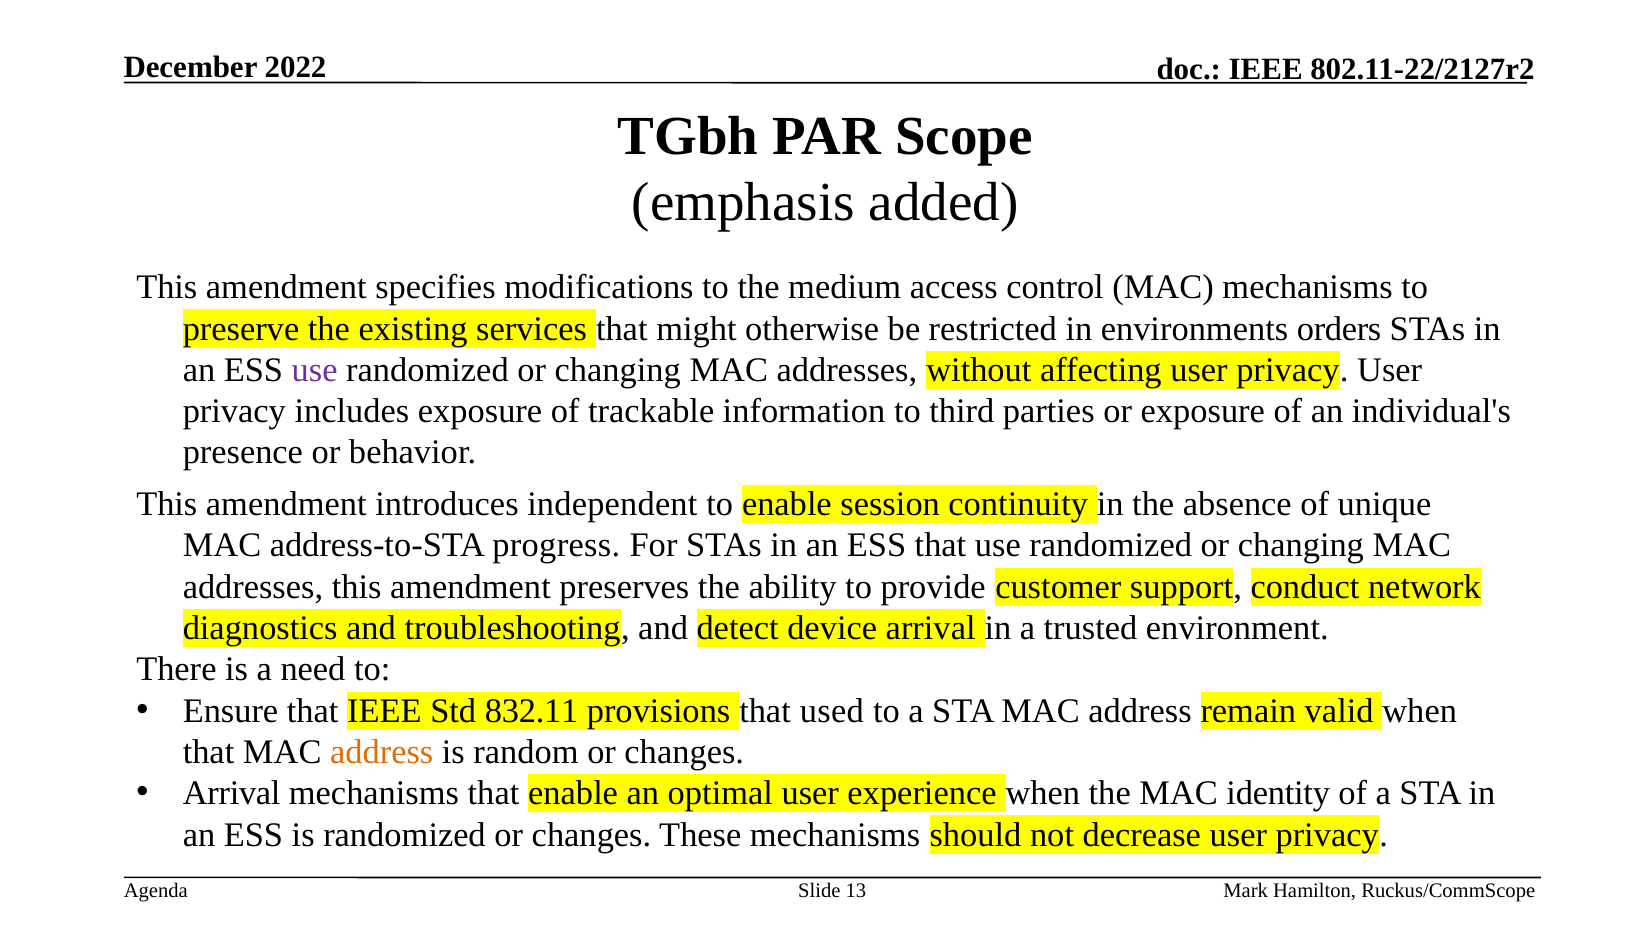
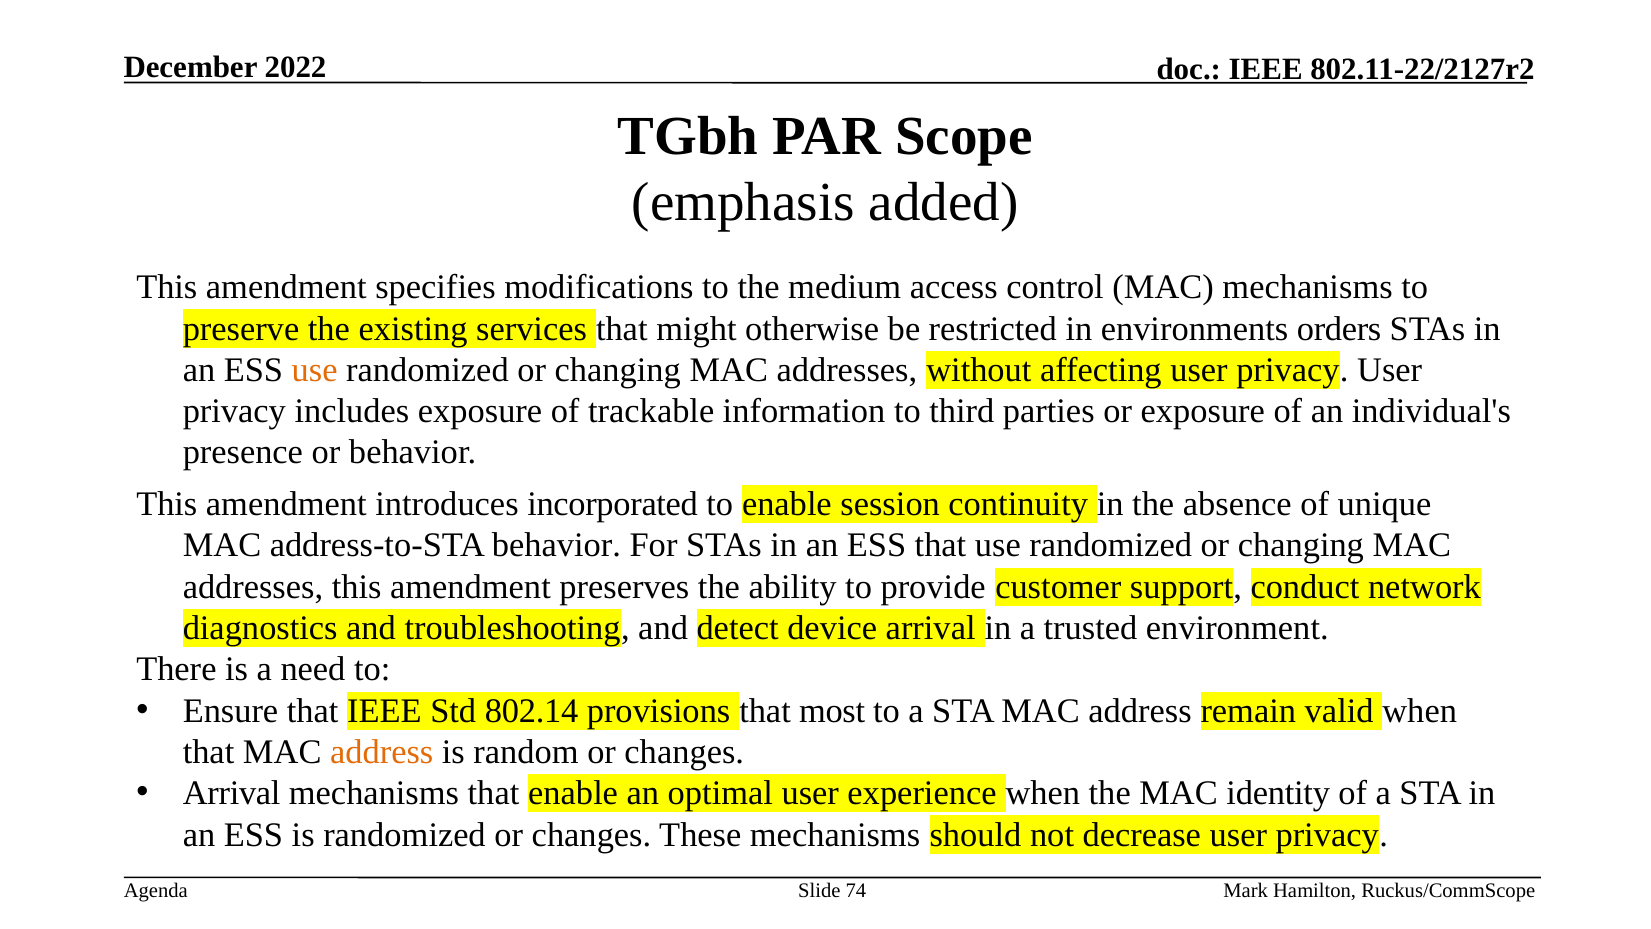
use at (315, 370) colour: purple -> orange
independent: independent -> incorporated
address-to-STA progress: progress -> behavior
832.11: 832.11 -> 802.14
used: used -> most
13: 13 -> 74
